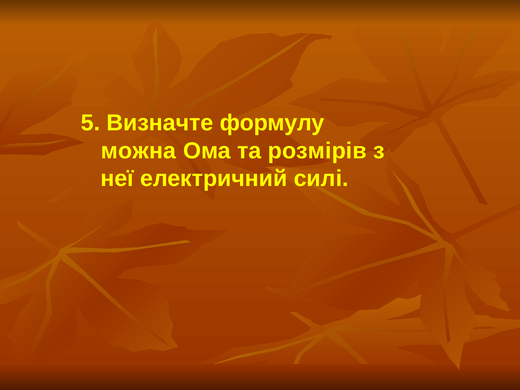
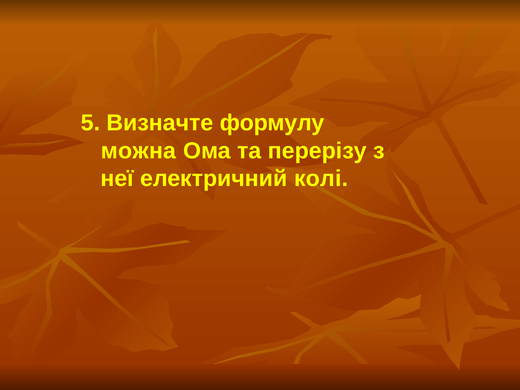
розмірів: розмірів -> перерізу
силі: силі -> колі
